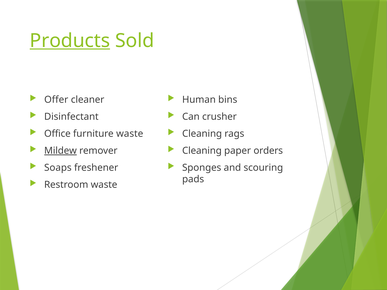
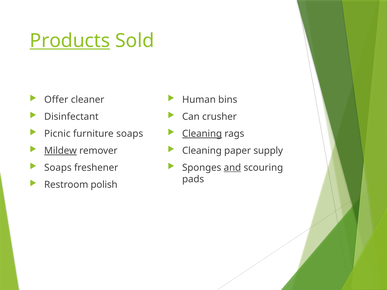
Office: Office -> Picnic
furniture waste: waste -> soaps
Cleaning at (202, 134) underline: none -> present
orders: orders -> supply
and underline: none -> present
Restroom waste: waste -> polish
